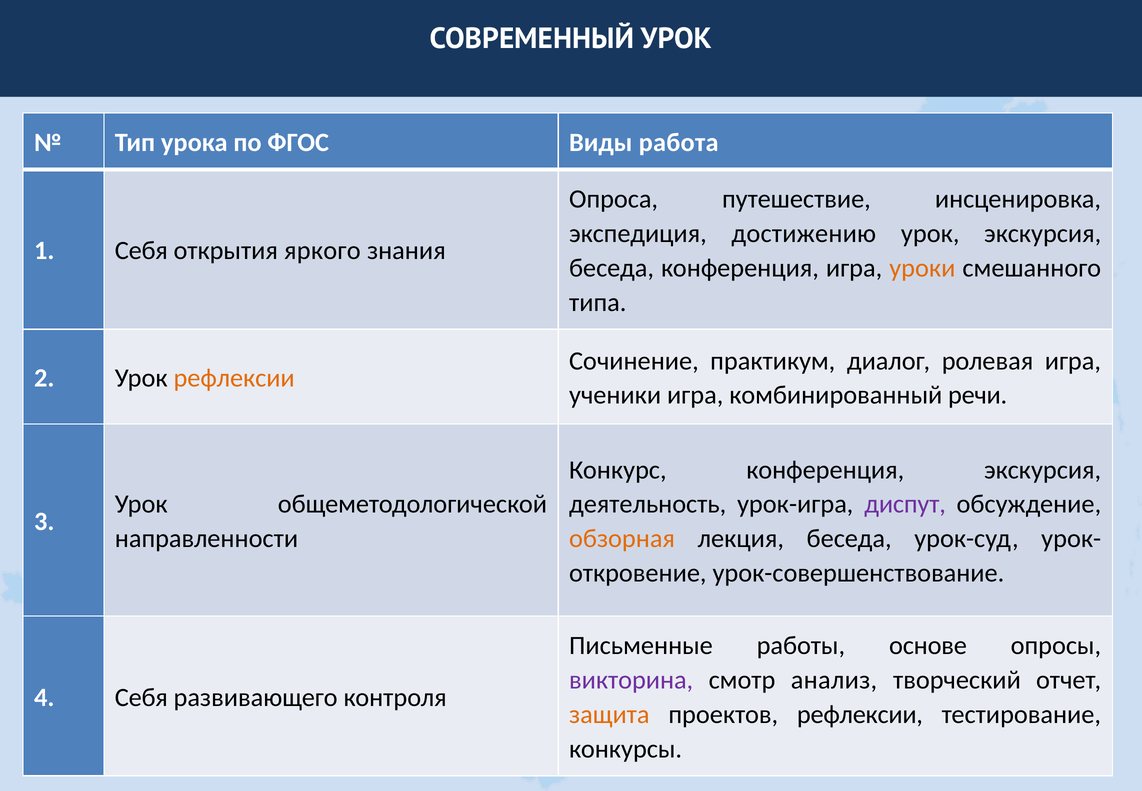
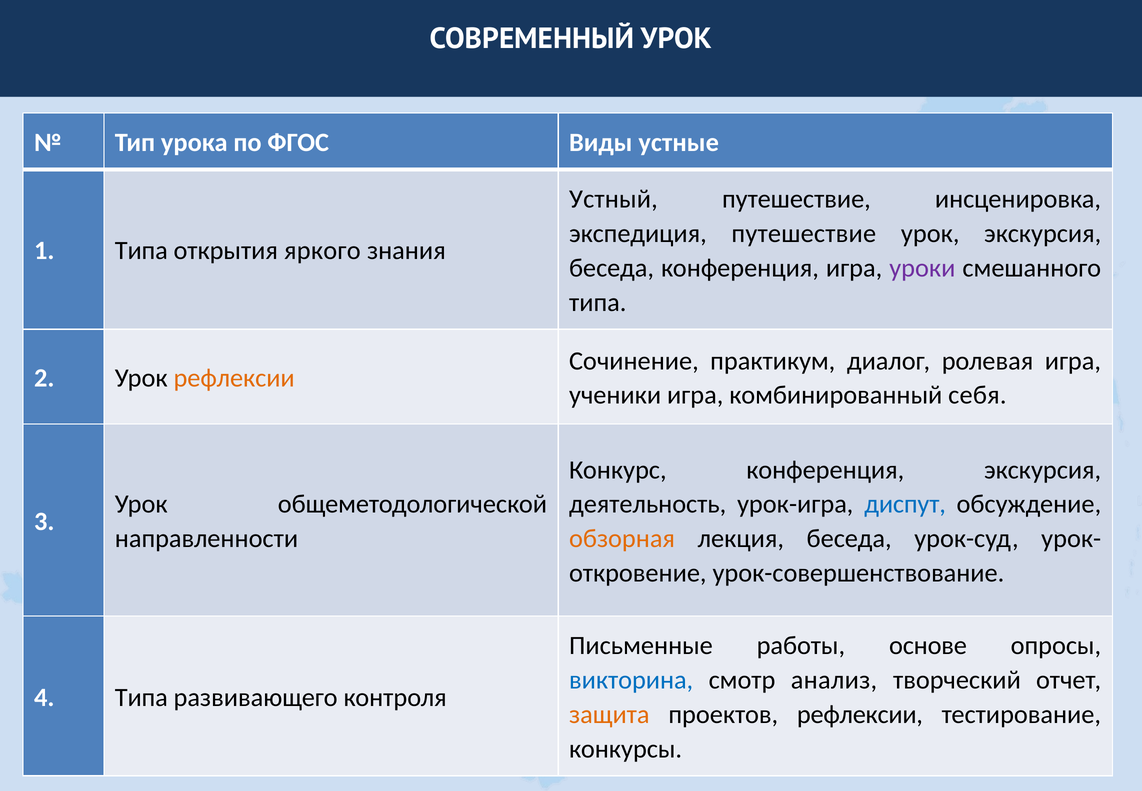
работа: работа -> устные
Опроса: Опроса -> Устный
экспедиция достижению: достижению -> путешествие
1 Себя: Себя -> Типа
уроки colour: orange -> purple
речи: речи -> себя
диспут colour: purple -> blue
викторина colour: purple -> blue
4 Себя: Себя -> Типа
